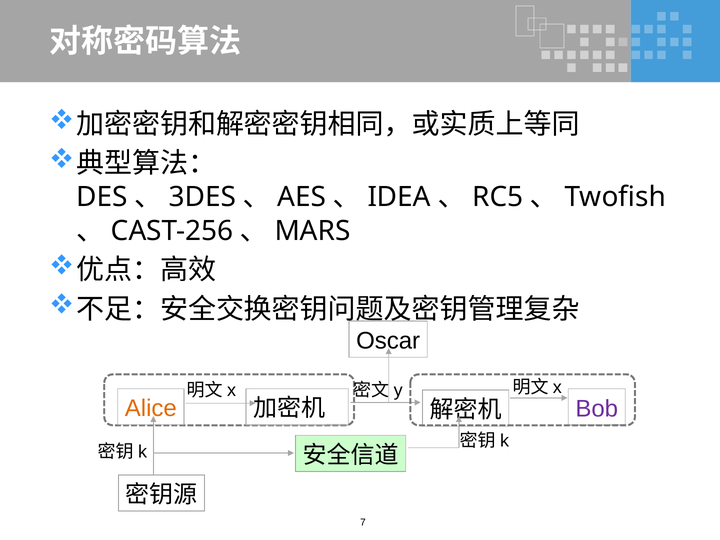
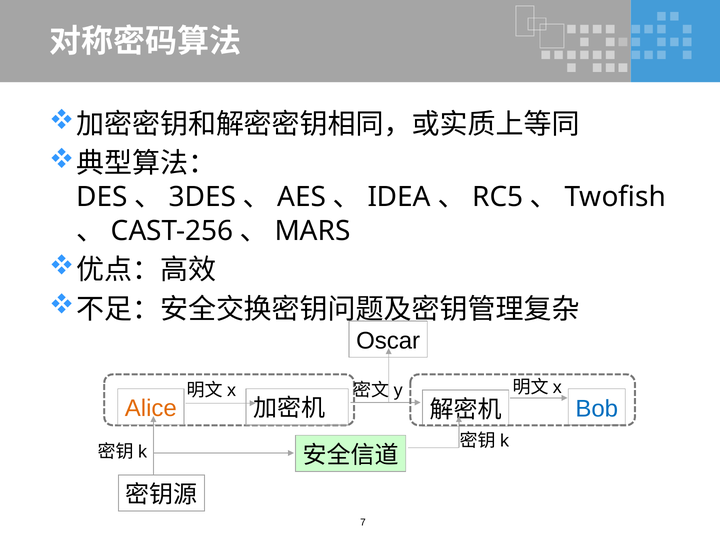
Bob colour: purple -> blue
